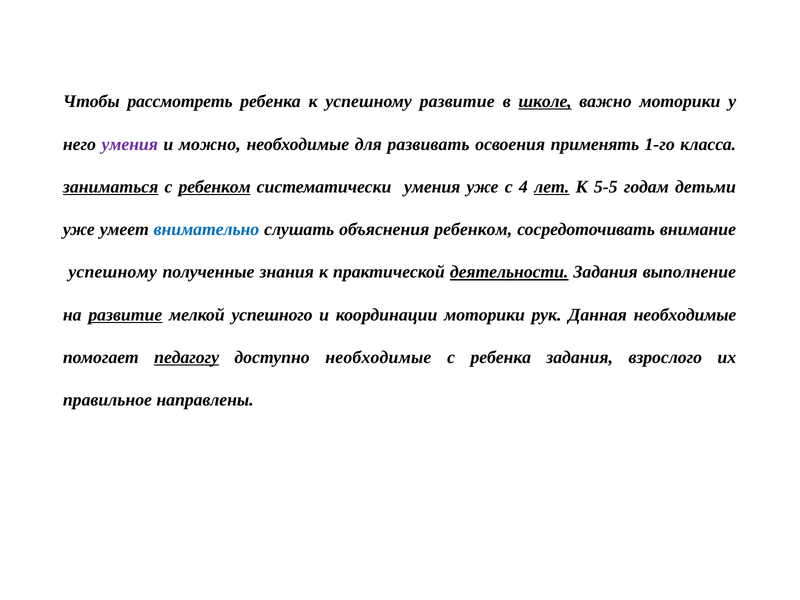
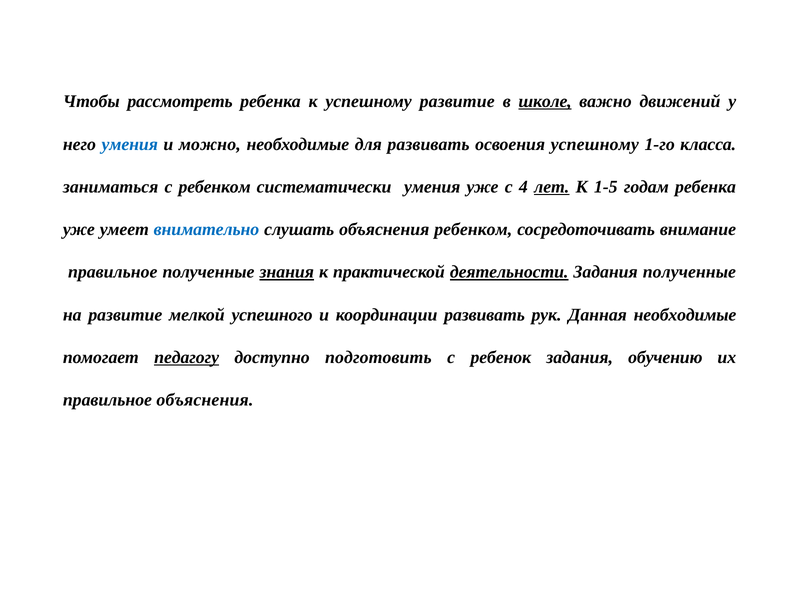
важно моторики: моторики -> движений
умения at (130, 144) colour: purple -> blue
освоения применять: применять -> успешному
заниматься underline: present -> none
ребенком at (215, 187) underline: present -> none
5-5: 5-5 -> 1-5
годам детьми: детьми -> ребенка
успешному at (113, 272): успешному -> правильное
знания underline: none -> present
Задания выполнение: выполнение -> полученные
развитие at (125, 315) underline: present -> none
координации моторики: моторики -> развивать
доступно необходимые: необходимые -> подготовить
с ребенка: ребенка -> ребенок
взрослого: взрослого -> обучению
правильное направлены: направлены -> объяснения
